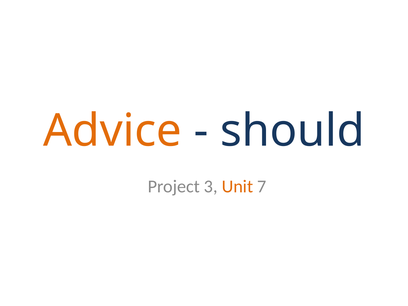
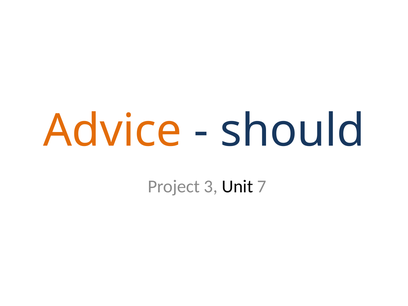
Unit colour: orange -> black
